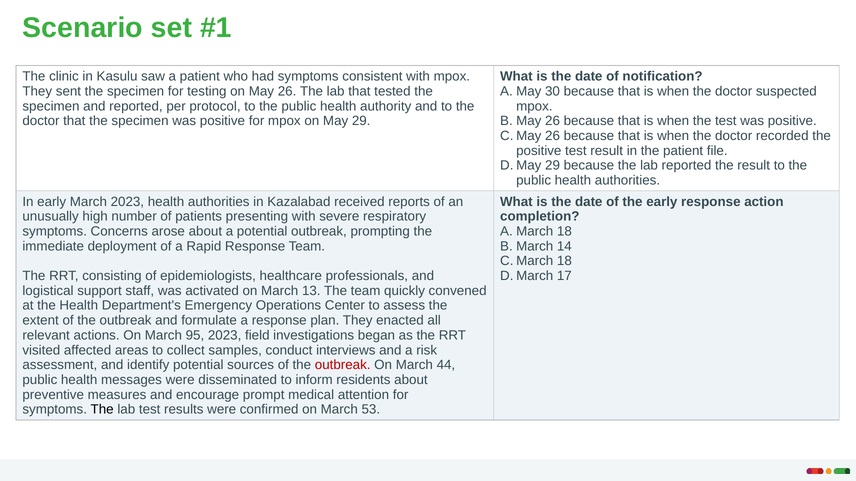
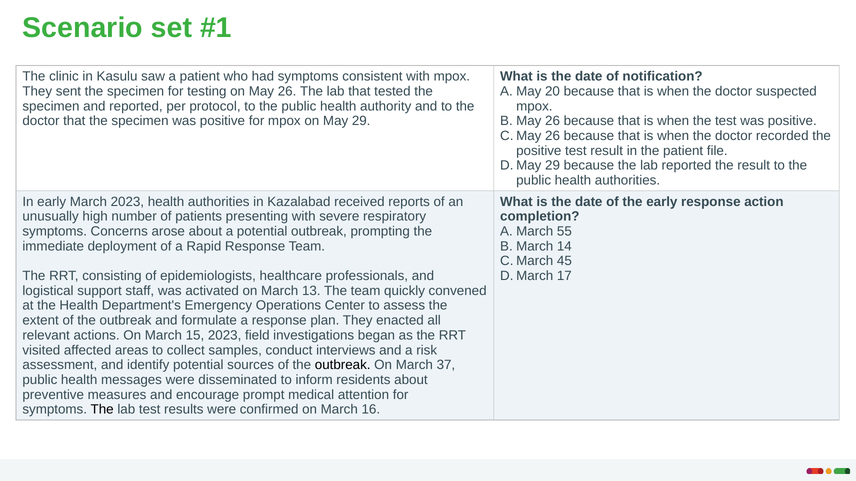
30: 30 -> 20
March 18: 18 -> 55
18 at (564, 261): 18 -> 45
95: 95 -> 15
outbreak at (343, 365) colour: red -> black
44: 44 -> 37
53: 53 -> 16
